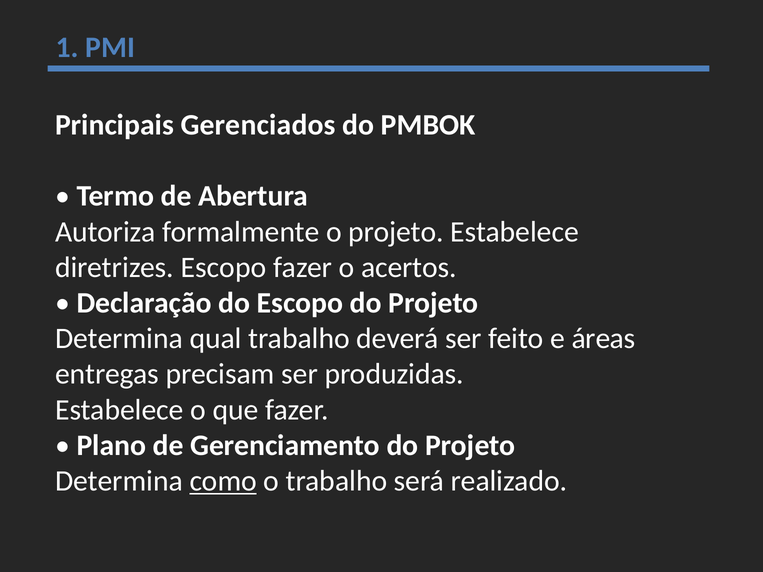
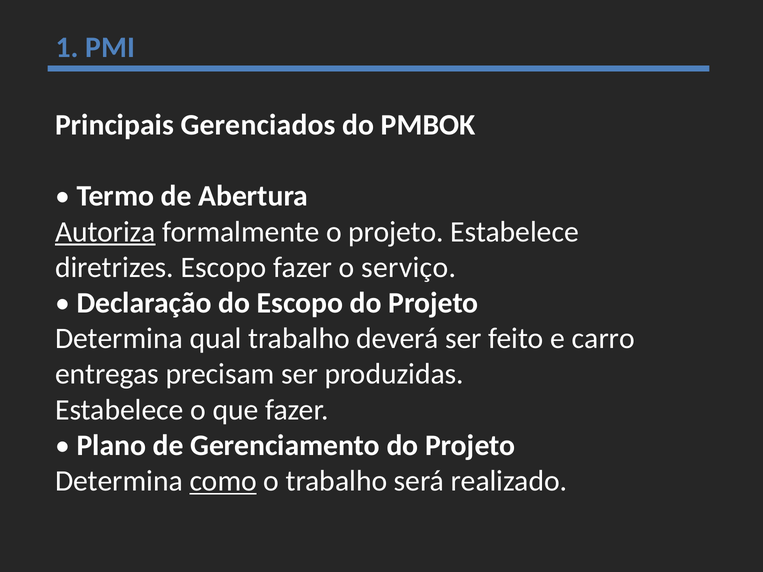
Autoriza underline: none -> present
acertos: acertos -> serviço
áreas: áreas -> carro
